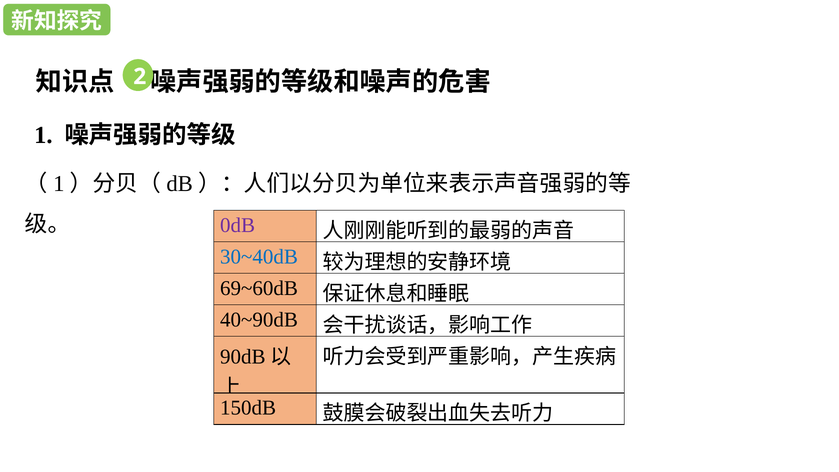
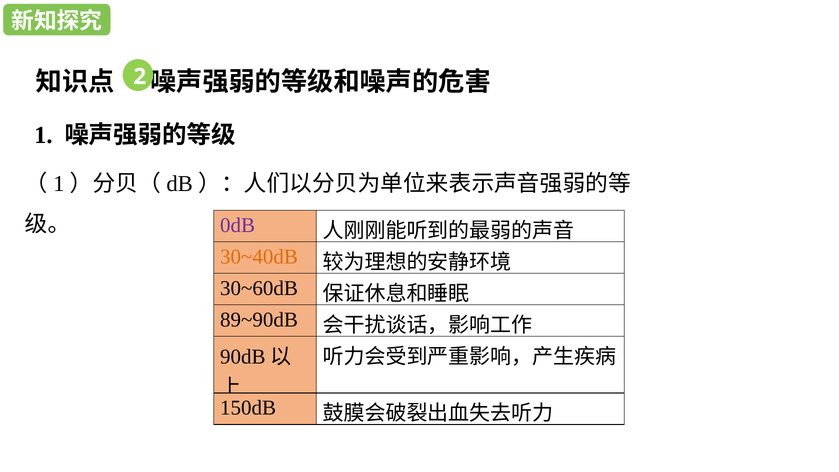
30~40dB colour: blue -> orange
69~60dB: 69~60dB -> 30~60dB
40~90dB: 40~90dB -> 89~90dB
